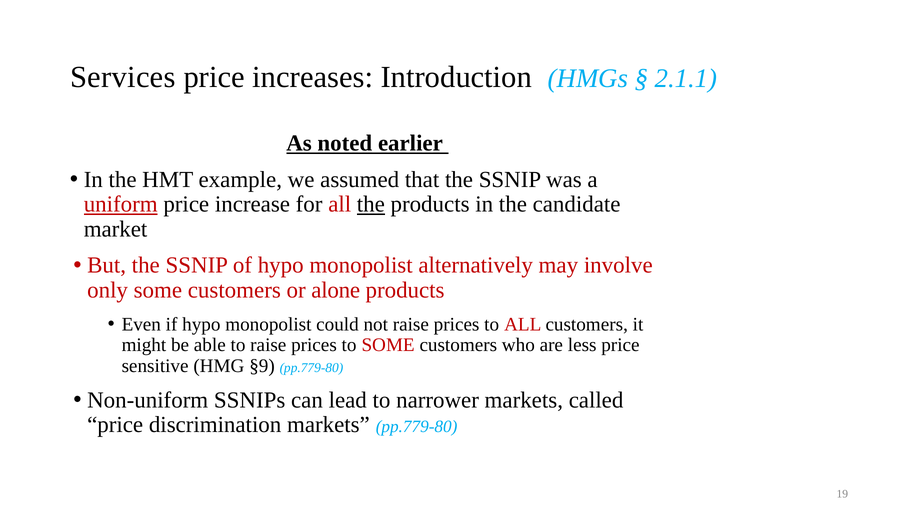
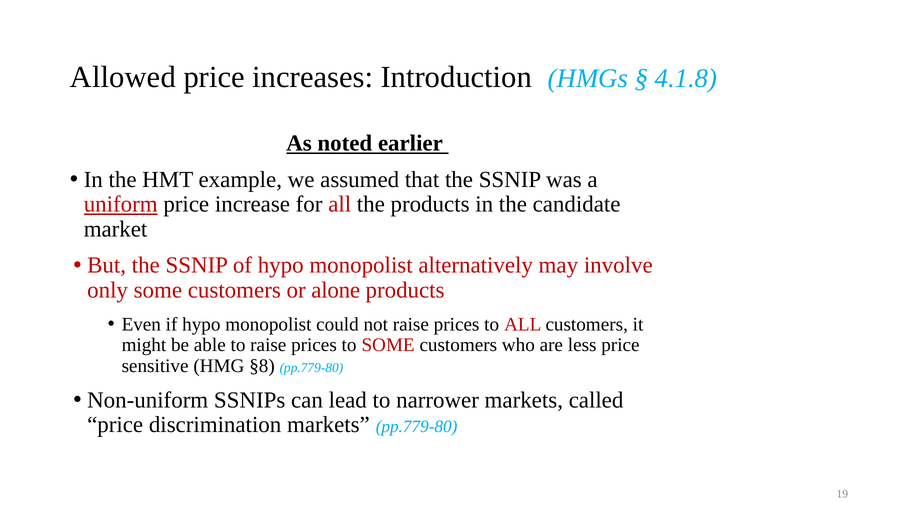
Services: Services -> Allowed
2.1.1: 2.1.1 -> 4.1.8
the at (371, 204) underline: present -> none
§9: §9 -> §8
